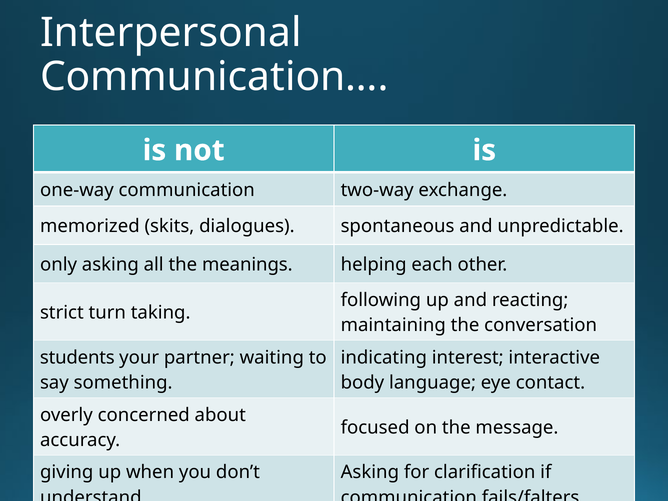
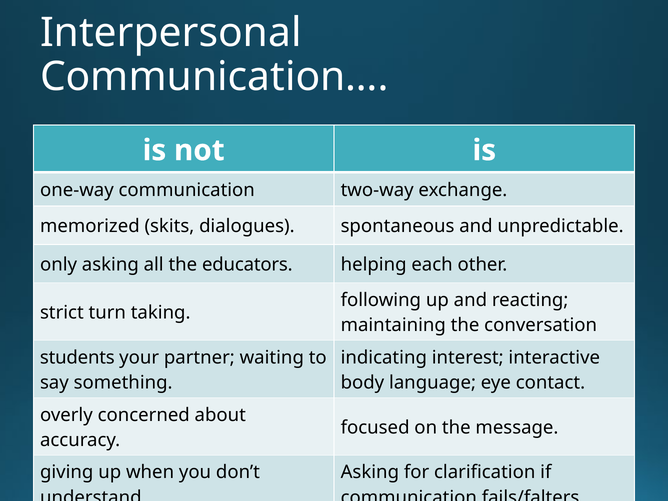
meanings: meanings -> educators
